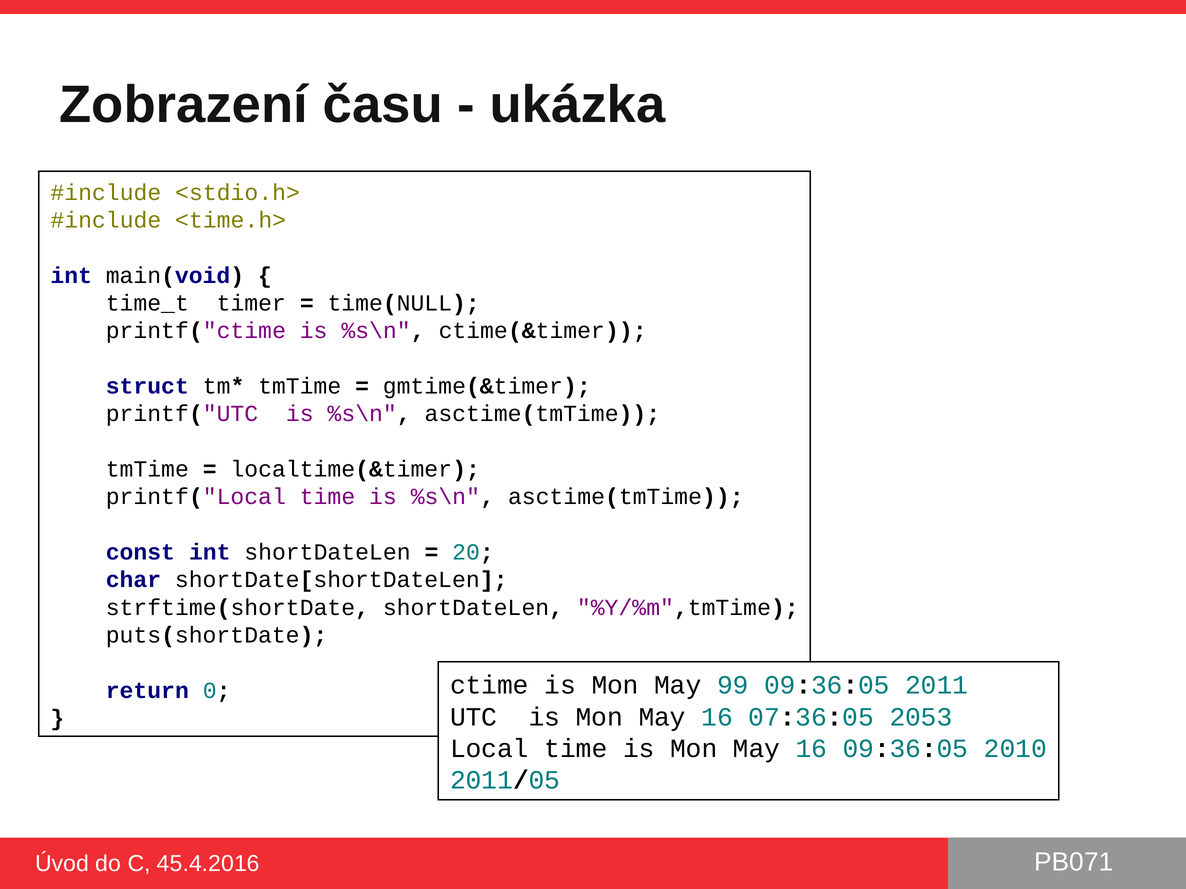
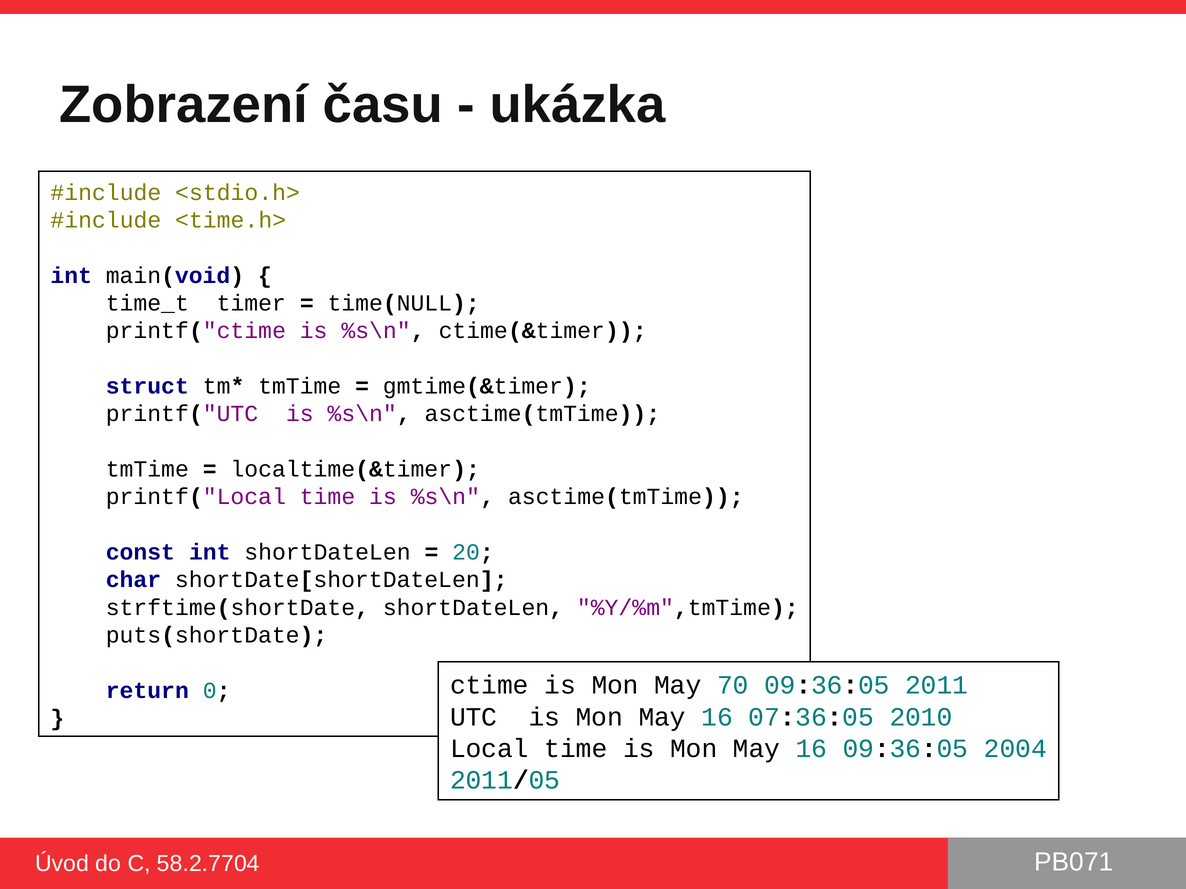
99: 99 -> 70
2053: 2053 -> 2010
2010: 2010 -> 2004
45.4.2016: 45.4.2016 -> 58.2.7704
